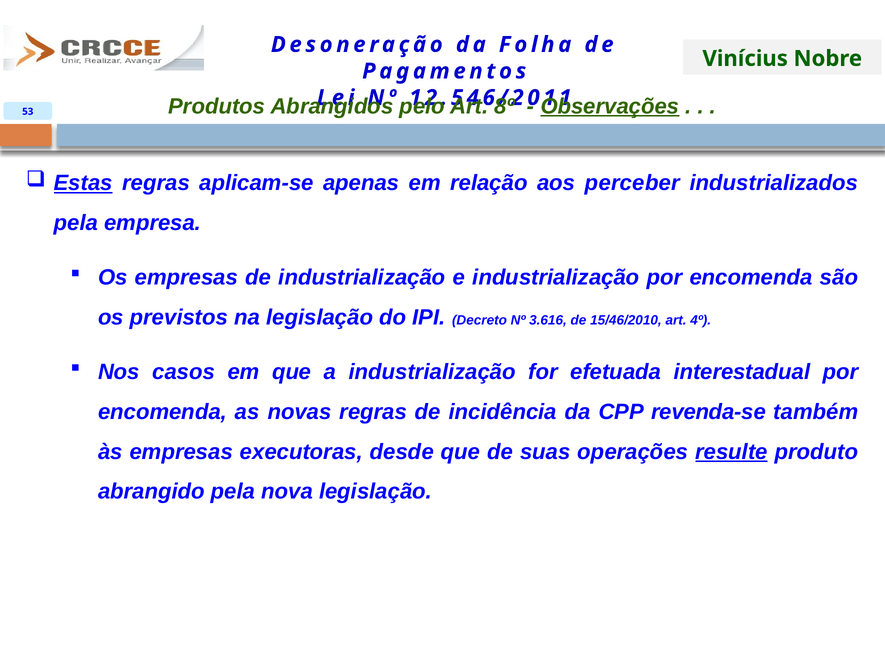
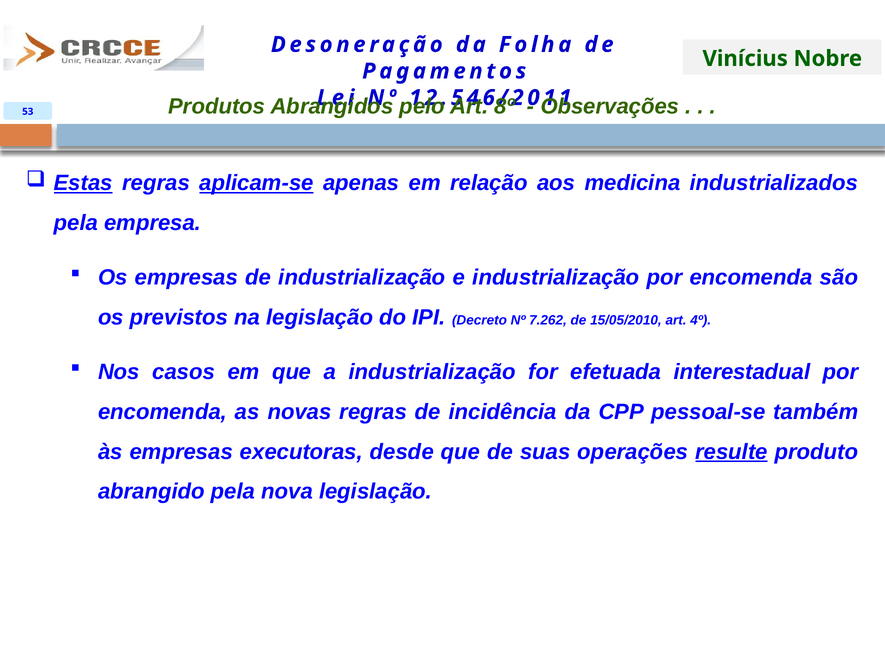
Observações underline: present -> none
aplicam-se underline: none -> present
perceber: perceber -> medicina
3.616: 3.616 -> 7.262
15/46/2010: 15/46/2010 -> 15/05/2010
revenda-se: revenda-se -> pessoal-se
